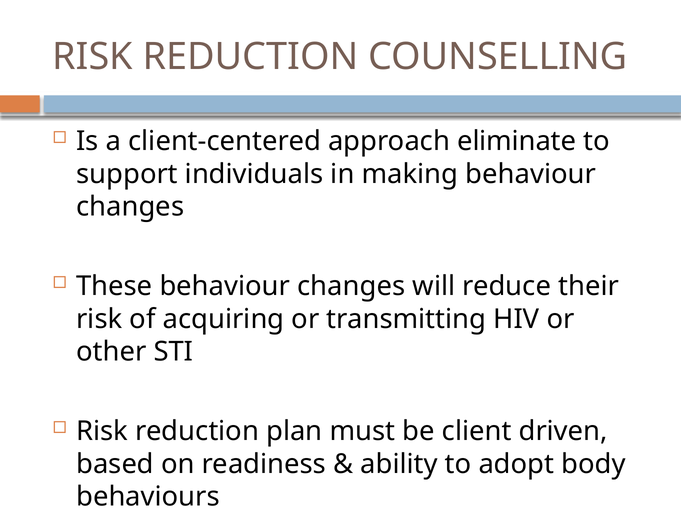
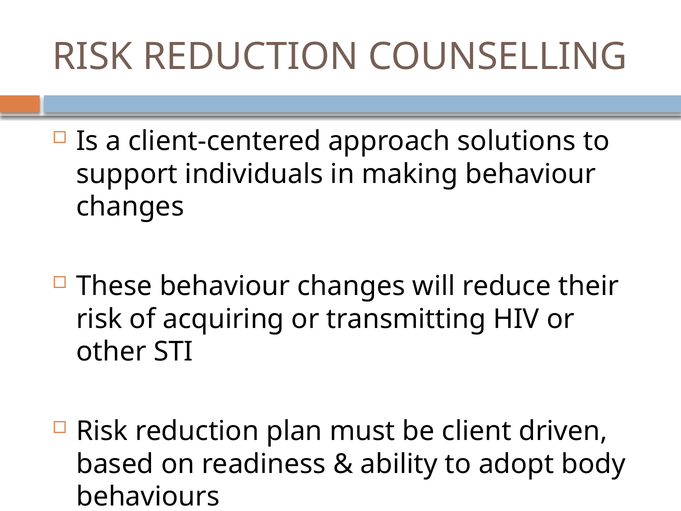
eliminate: eliminate -> solutions
